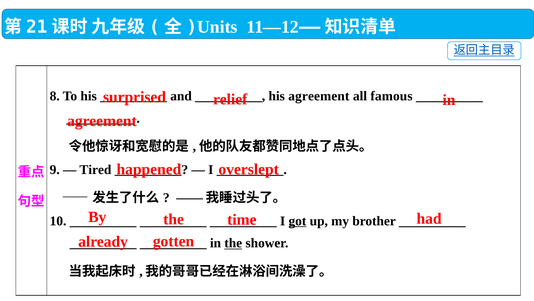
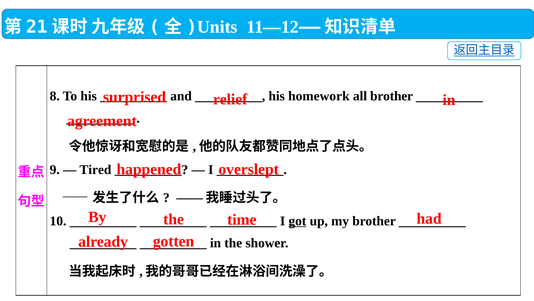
his agreement: agreement -> homework
all famous: famous -> brother
the at (233, 243) underline: present -> none
